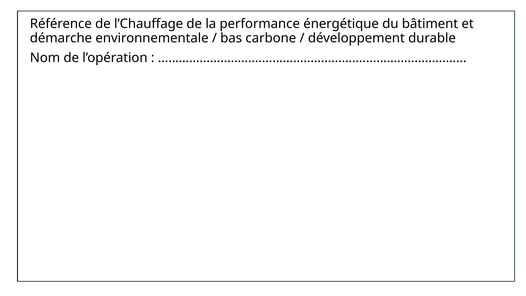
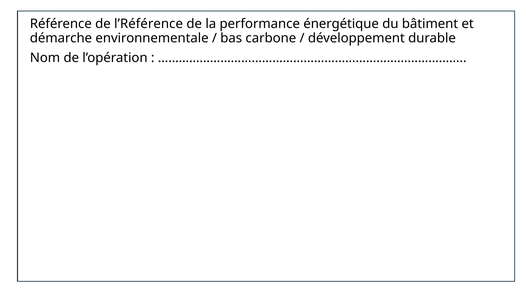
l’Chauffage: l’Chauffage -> l’Référence
